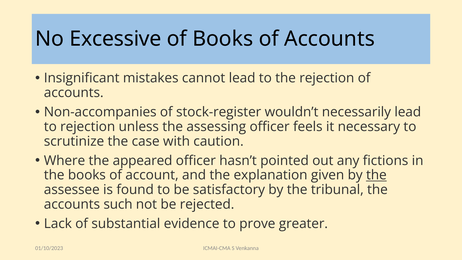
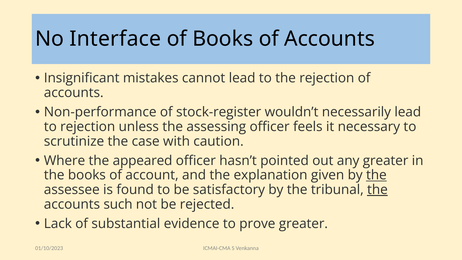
Excessive: Excessive -> Interface
Non-accompanies: Non-accompanies -> Non-performance
any fictions: fictions -> greater
the at (377, 190) underline: none -> present
